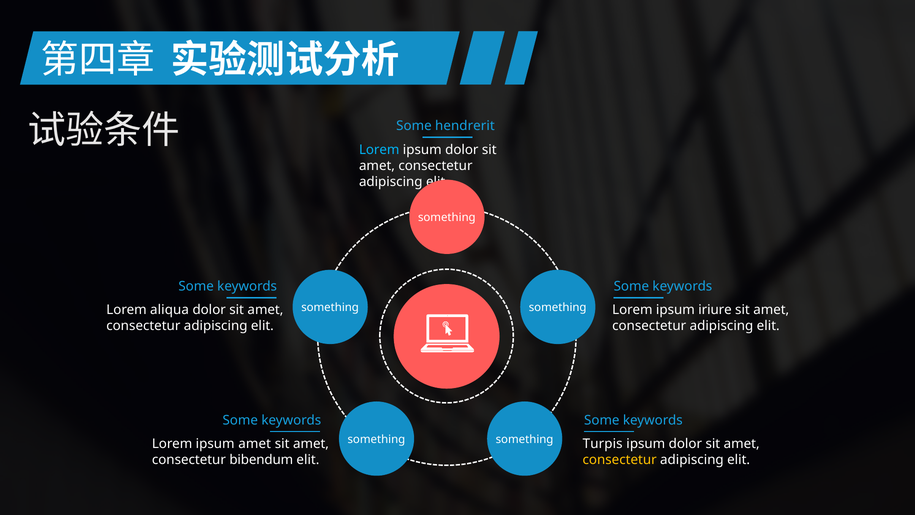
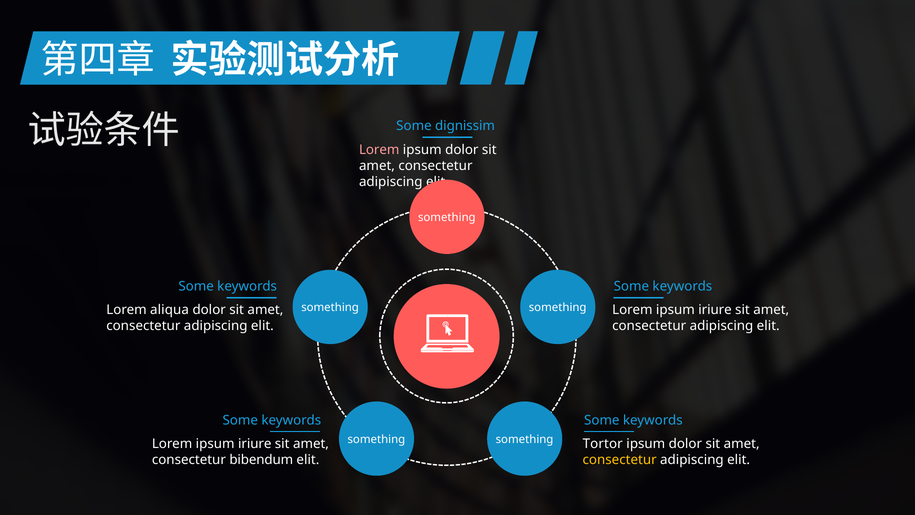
Lorem at (379, 150) colour: light blue -> pink
hendrerit: hendrerit -> dignissim
amet at (255, 444): amet -> iriure
Turpis: Turpis -> Tortor
